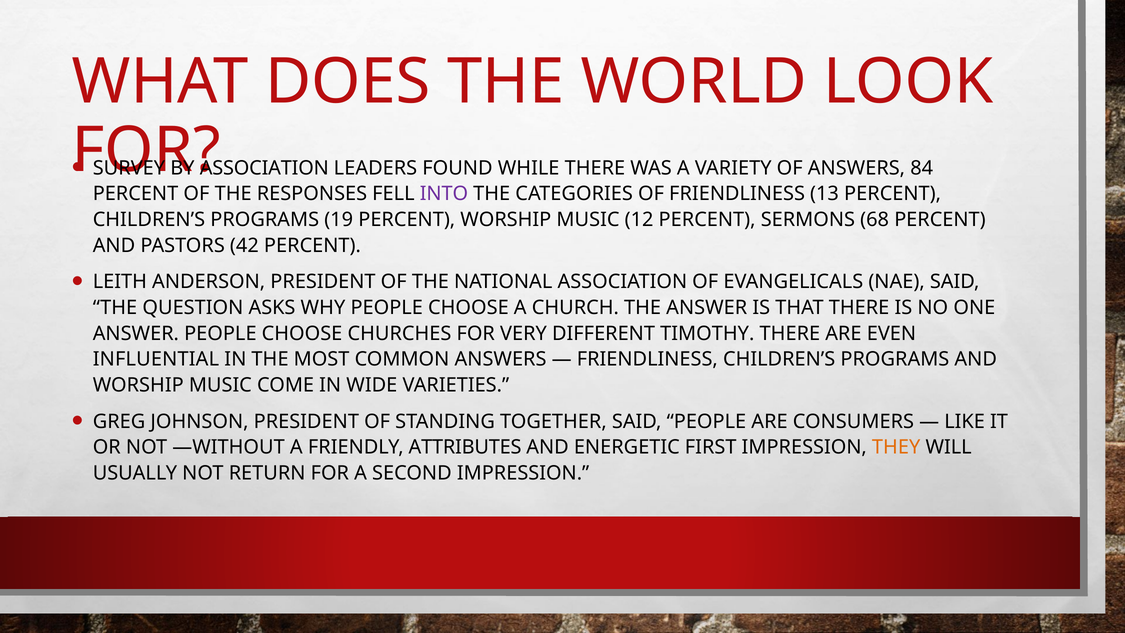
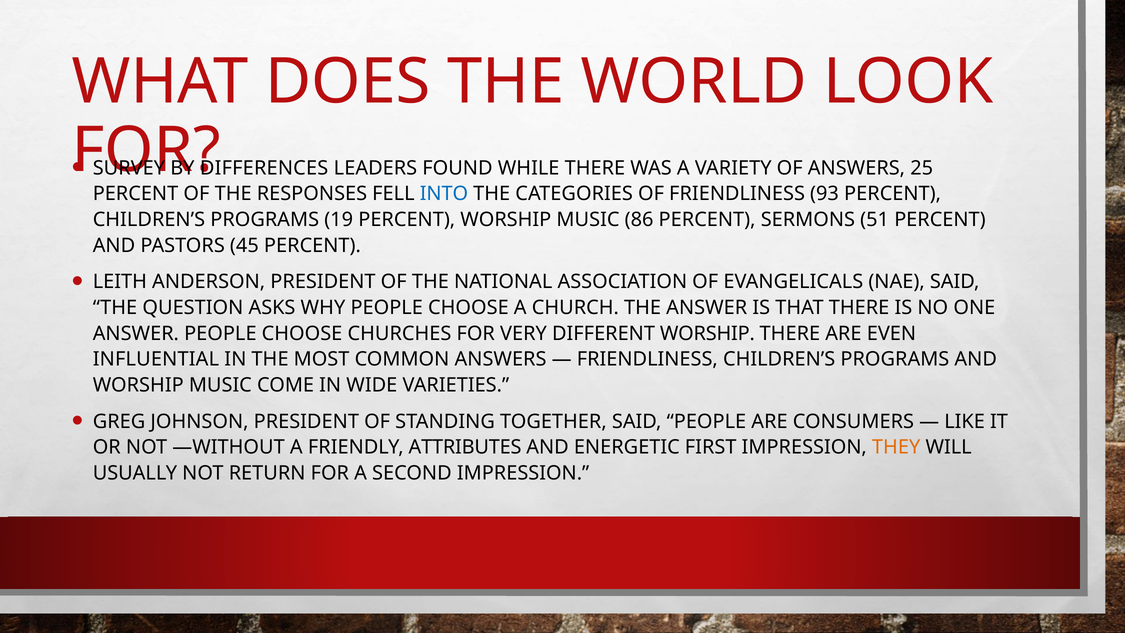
ASSOCIATION at (264, 168): ASSOCIATION -> DIFFERENCES
84: 84 -> 25
INTO colour: purple -> blue
13: 13 -> 93
12: 12 -> 86
68: 68 -> 51
42: 42 -> 45
DIFFERENT TIMOTHY: TIMOTHY -> WORSHIP
